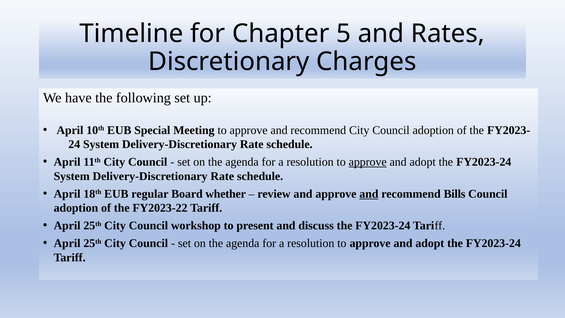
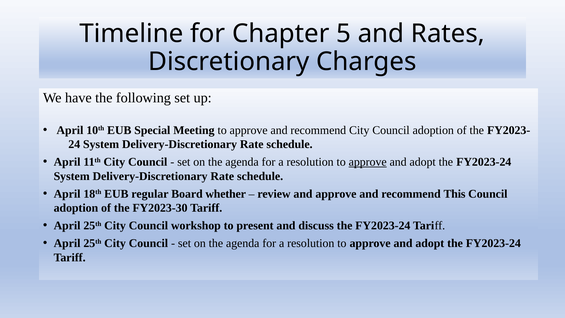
and at (369, 194) underline: present -> none
Bills: Bills -> This
FY2023-22: FY2023-22 -> FY2023-30
